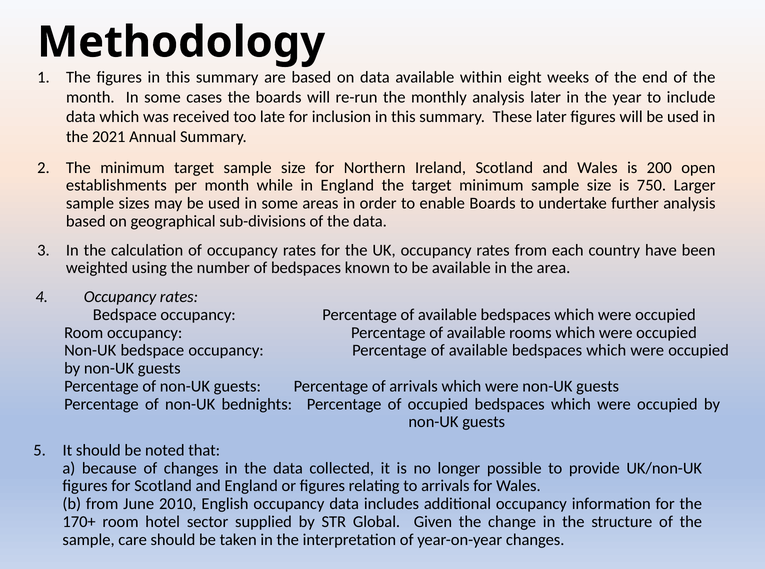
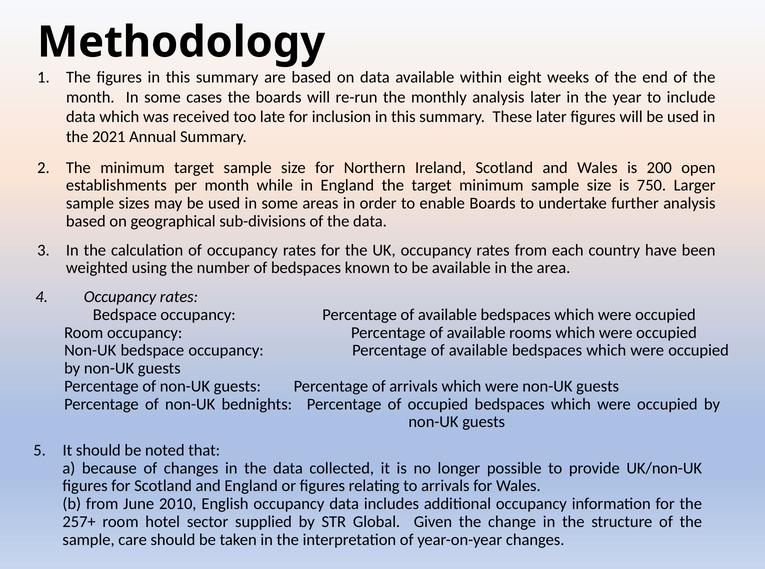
170+: 170+ -> 257+
